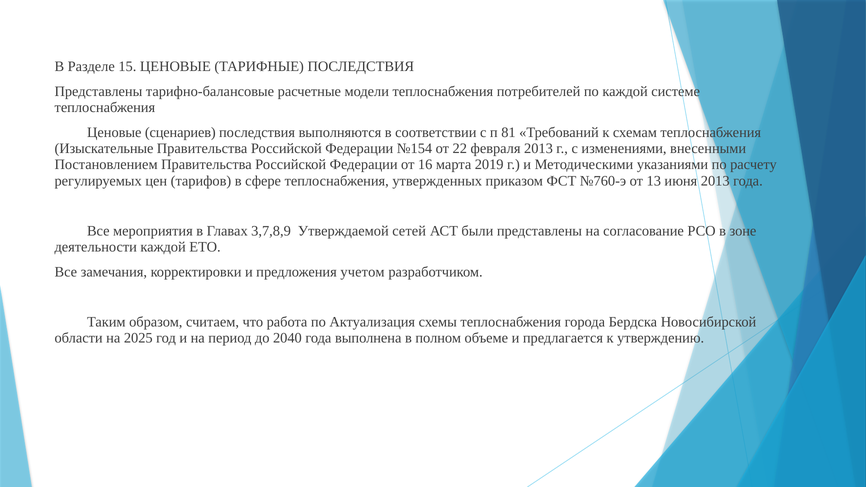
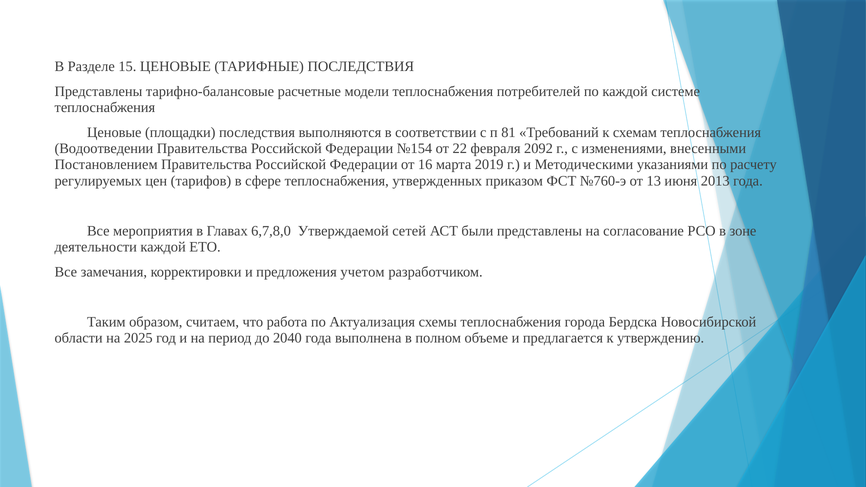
сценариев: сценариев -> площадки
Изыскательные: Изыскательные -> Водоотведении
февраля 2013: 2013 -> 2092
3,7,8,9: 3,7,8,9 -> 6,7,8,0
